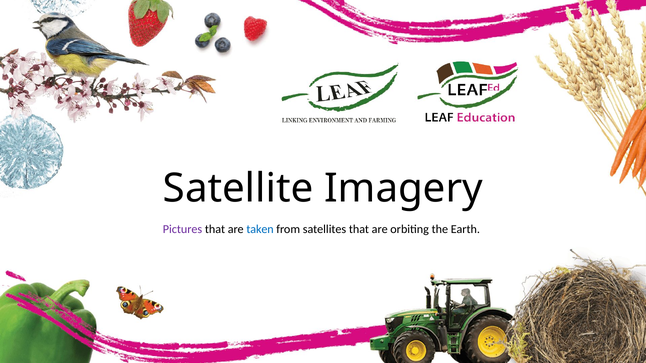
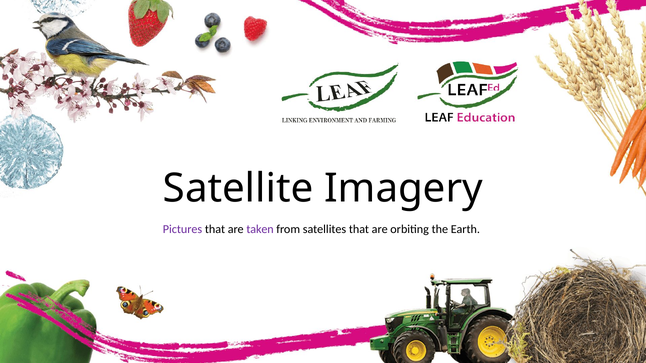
taken colour: blue -> purple
